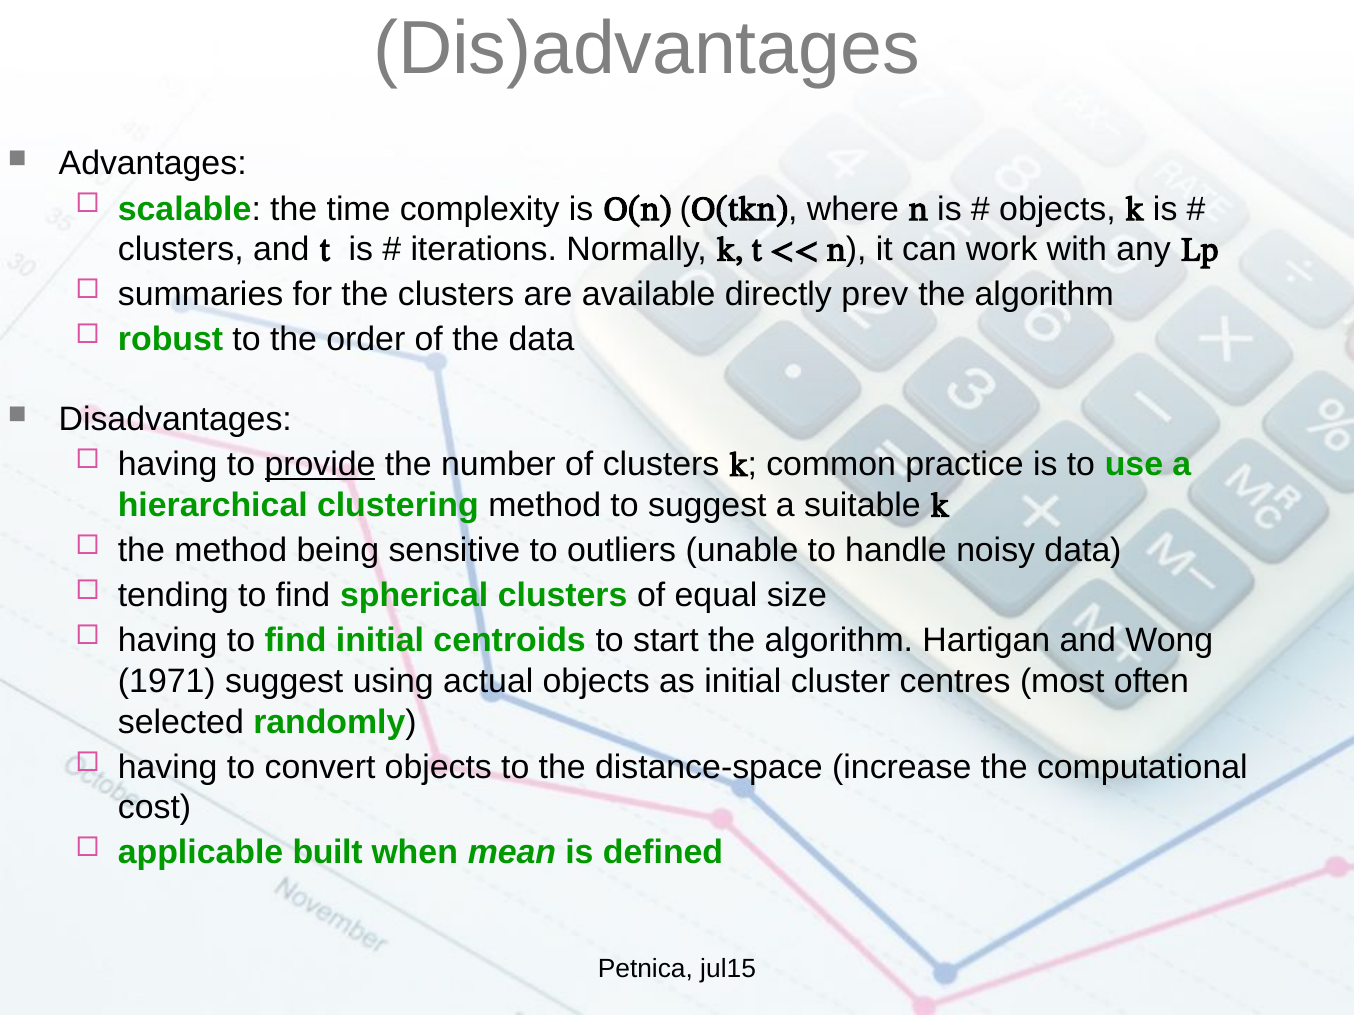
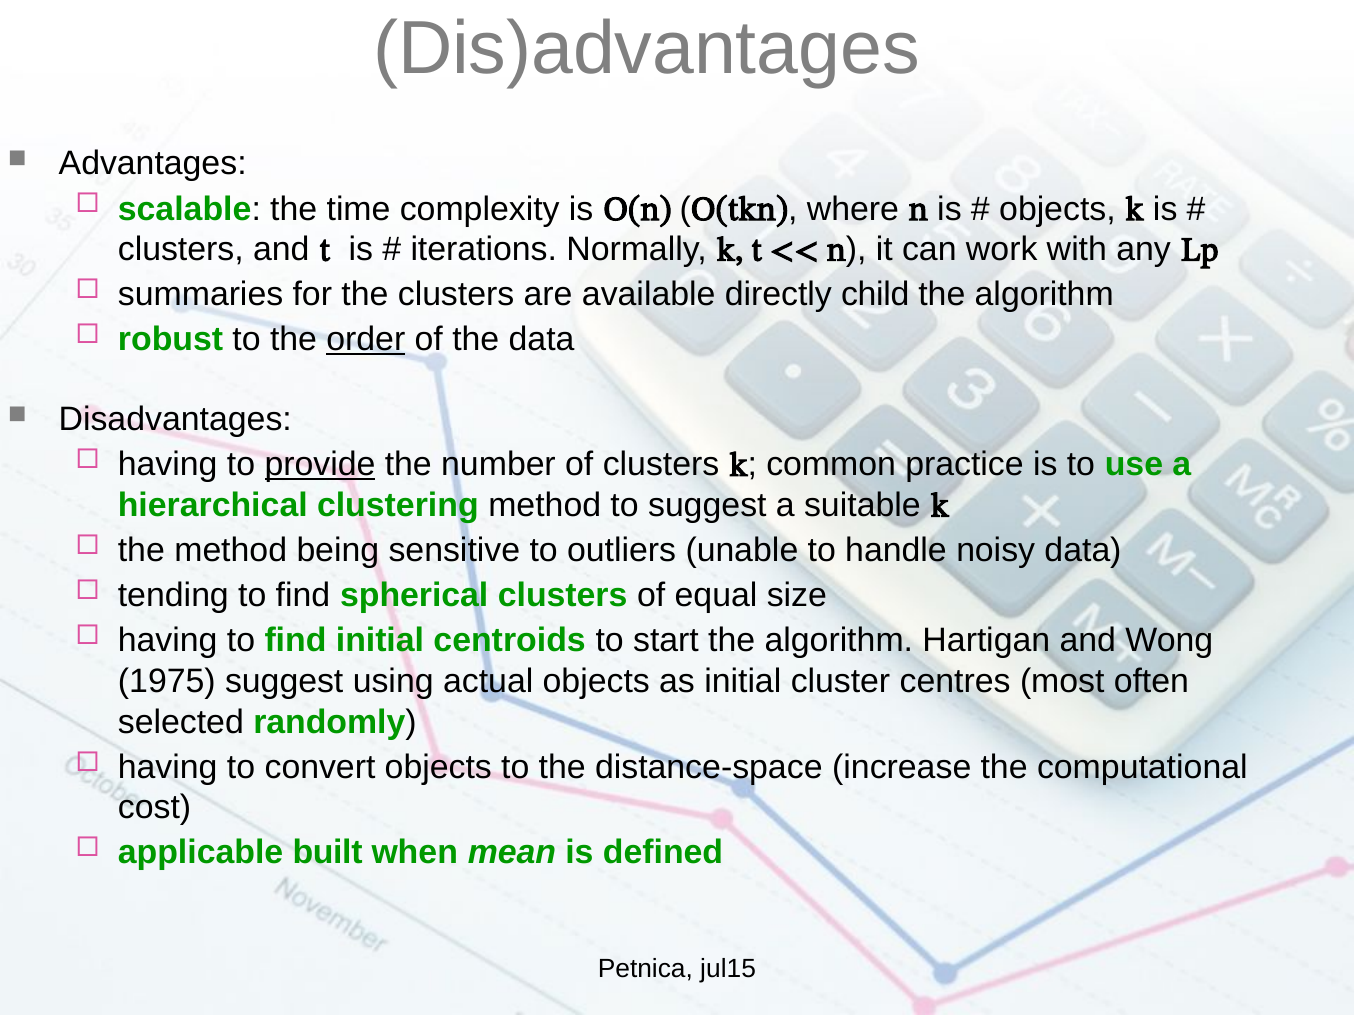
prev: prev -> child
order underline: none -> present
1971: 1971 -> 1975
